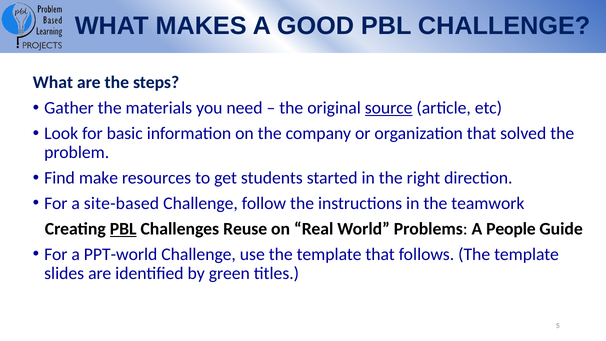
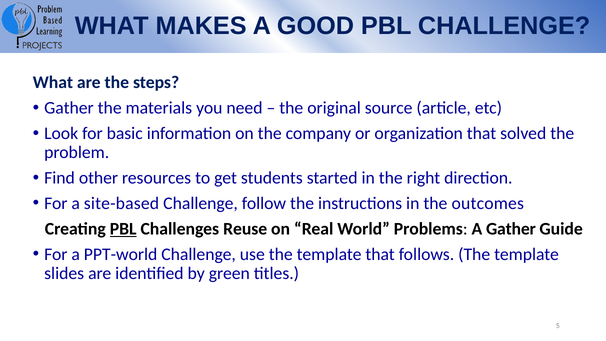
source underline: present -> none
make: make -> other
teamwork: teamwork -> outcomes
A People: People -> Gather
